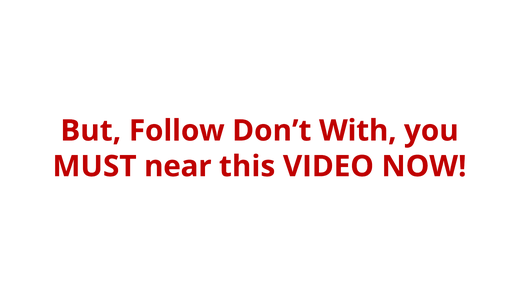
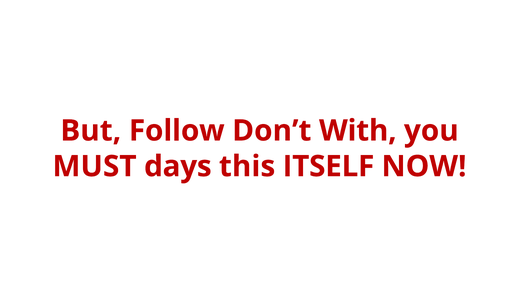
near: near -> days
VIDEO: VIDEO -> ITSELF
